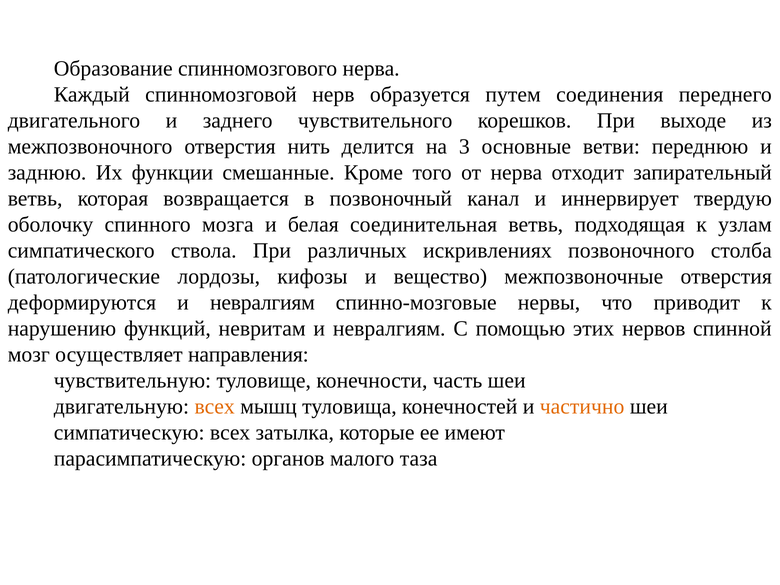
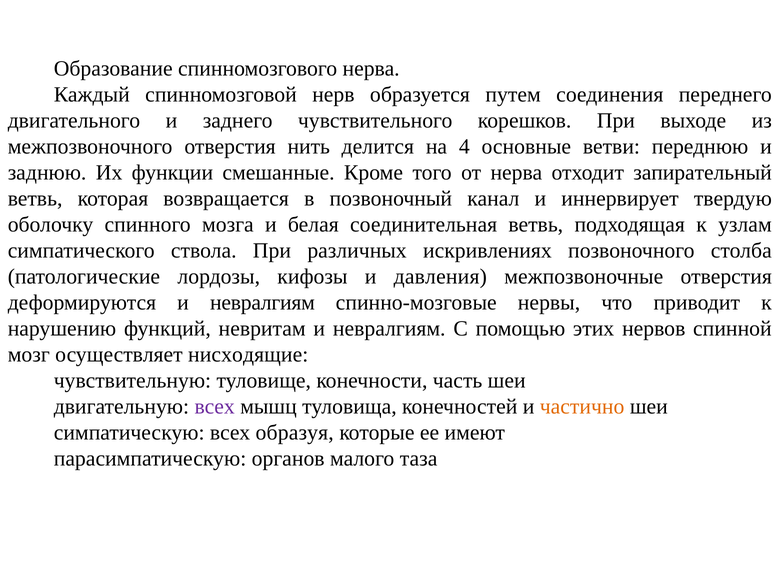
3: 3 -> 4
вещество: вещество -> давления
направления: направления -> нисходящие
всех at (215, 407) colour: orange -> purple
затылка: затылка -> образуя
